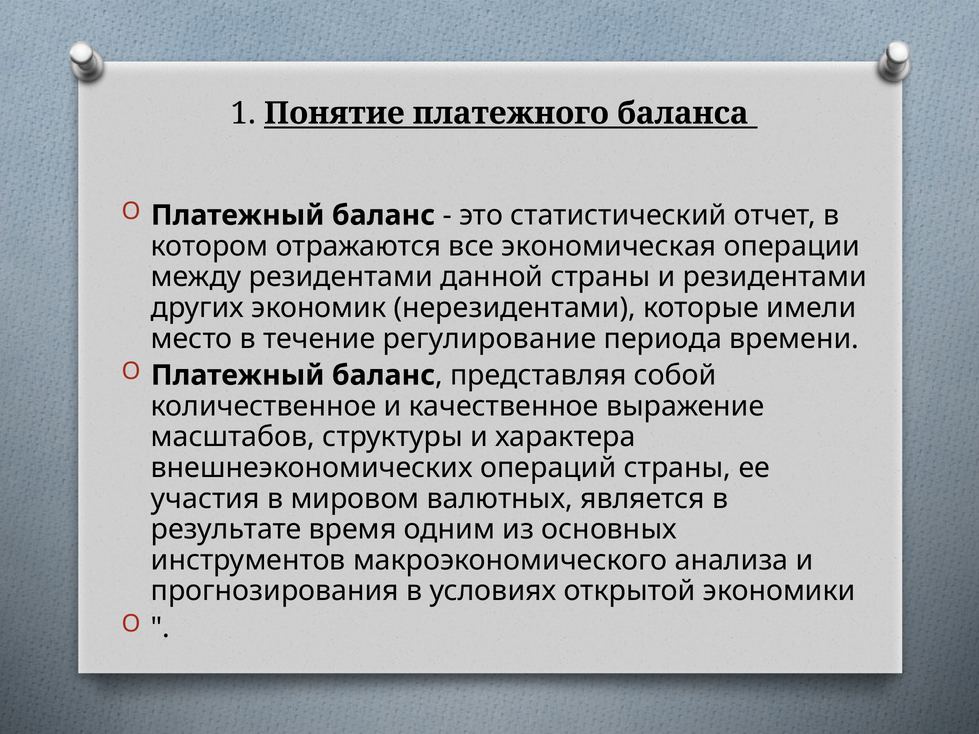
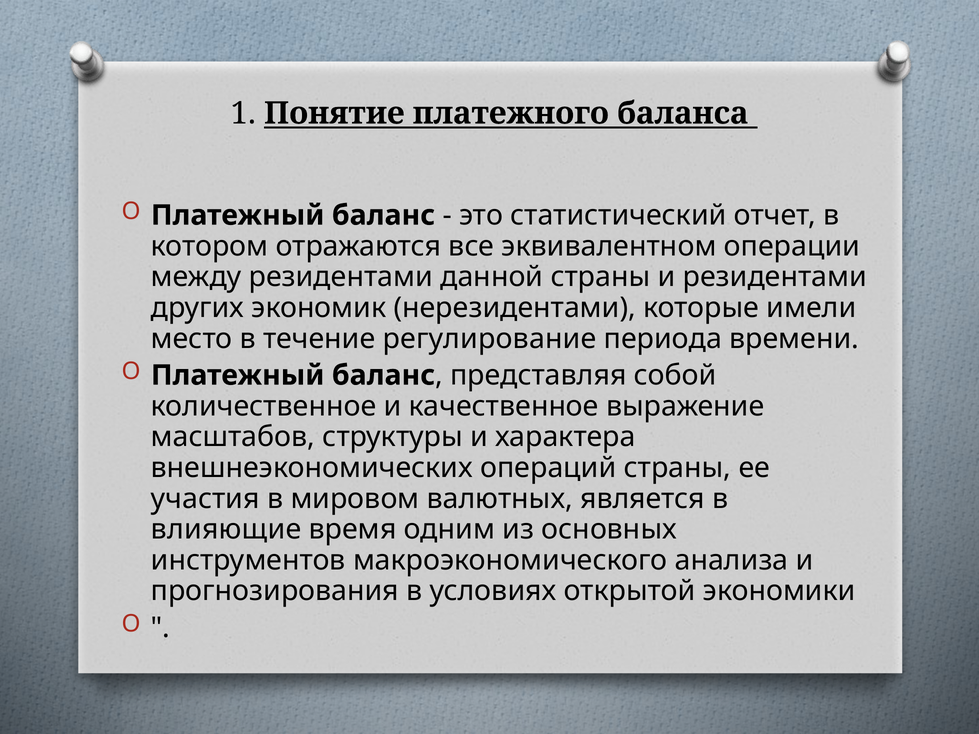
экономическая: экономическая -> эквивалентном
результате: результате -> влияющие
